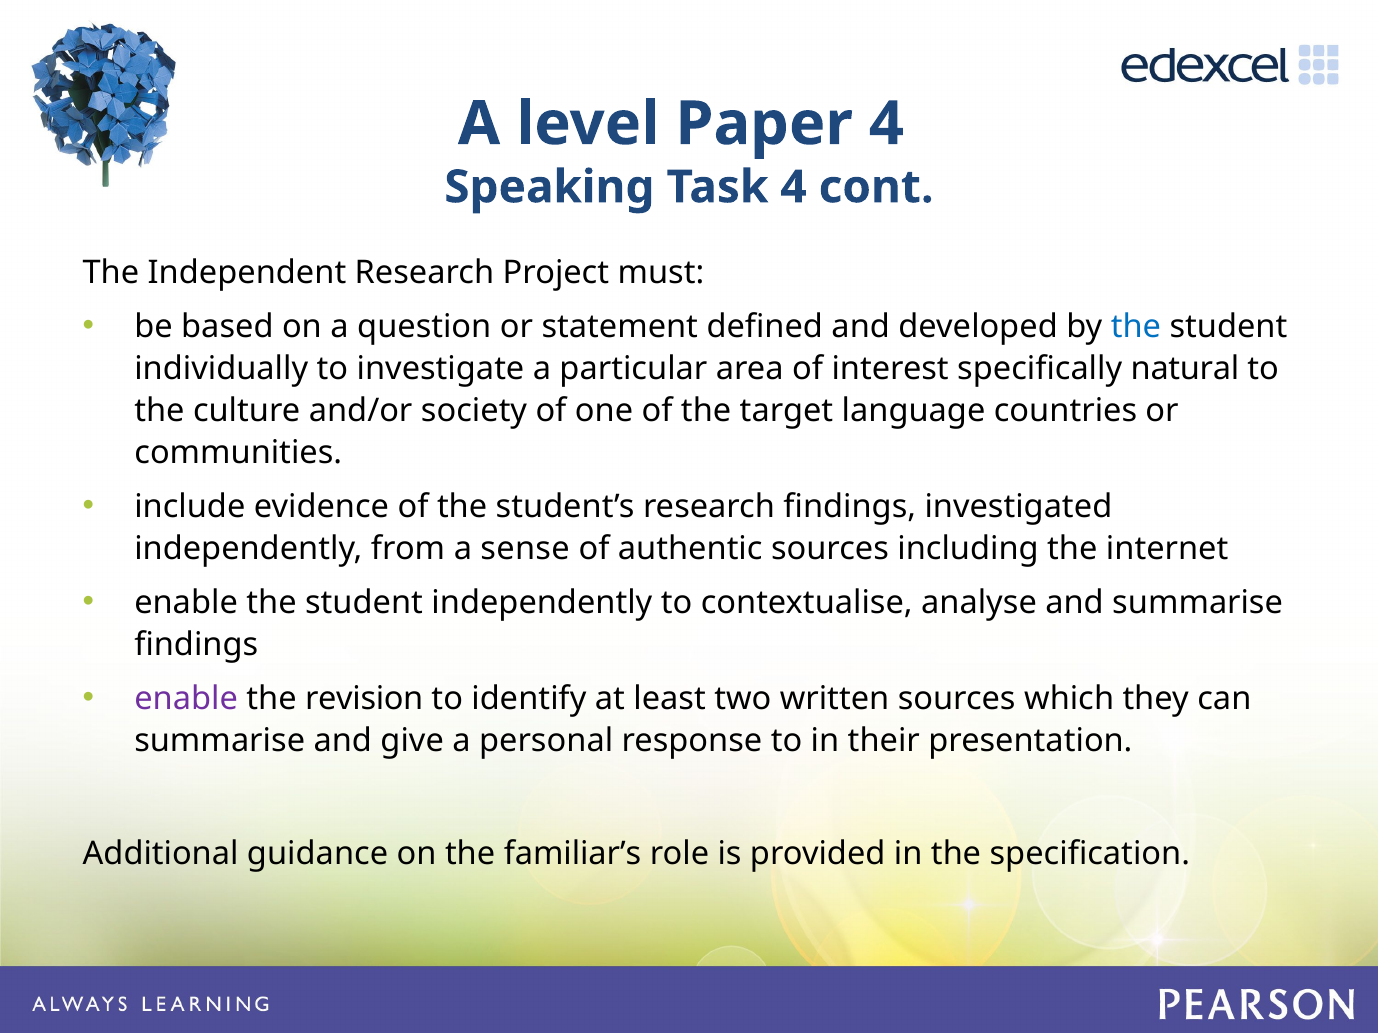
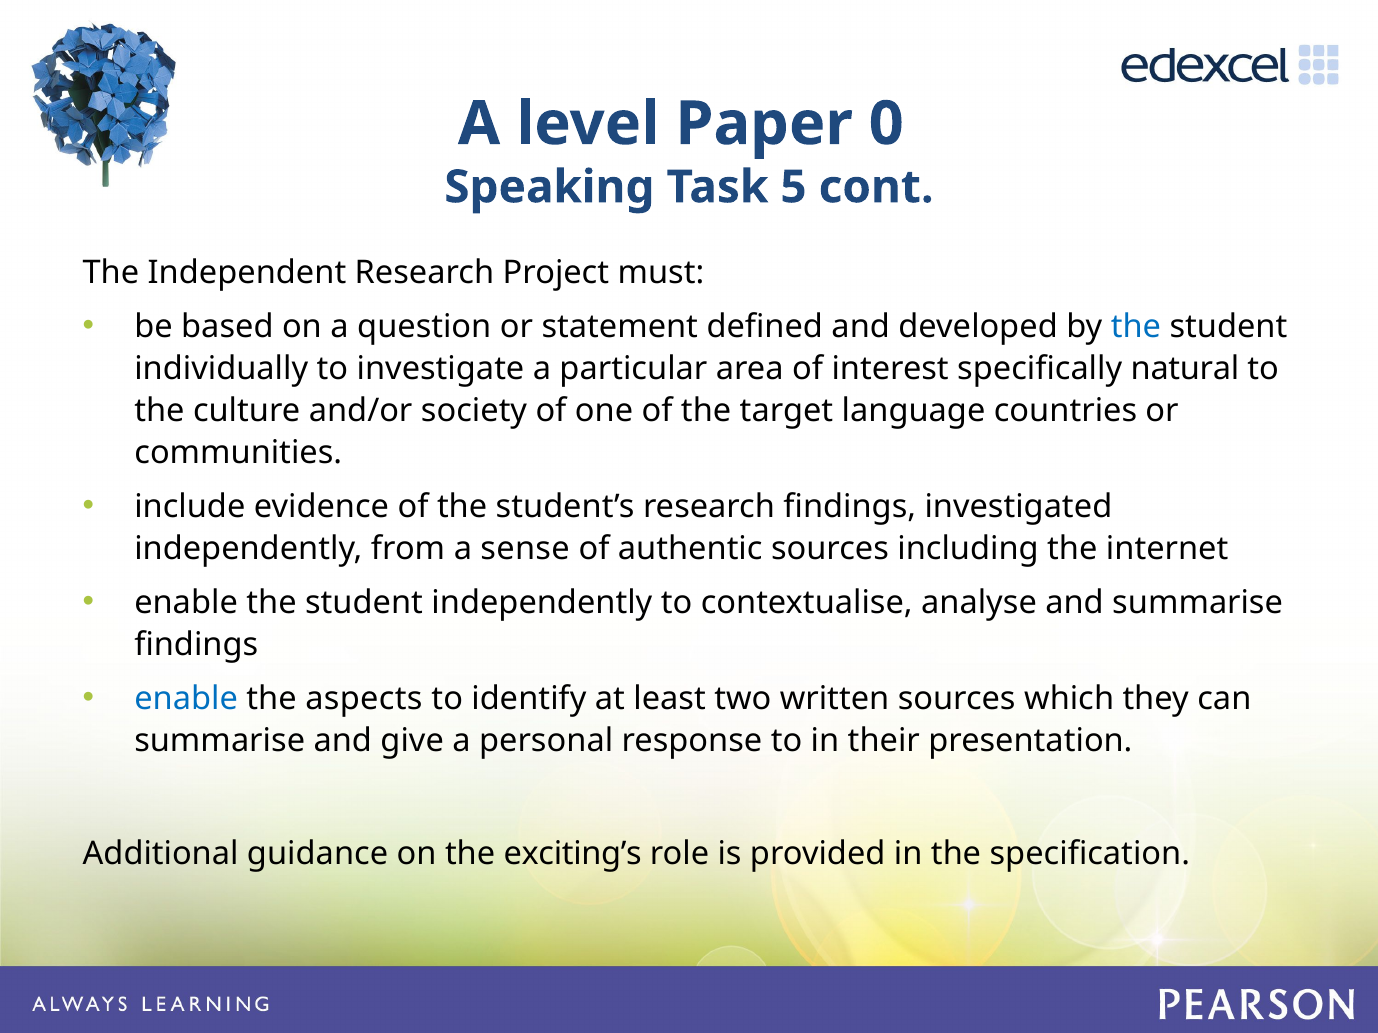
Paper 4: 4 -> 0
Task 4: 4 -> 5
enable at (186, 699) colour: purple -> blue
revision: revision -> aspects
familiar’s: familiar’s -> exciting’s
